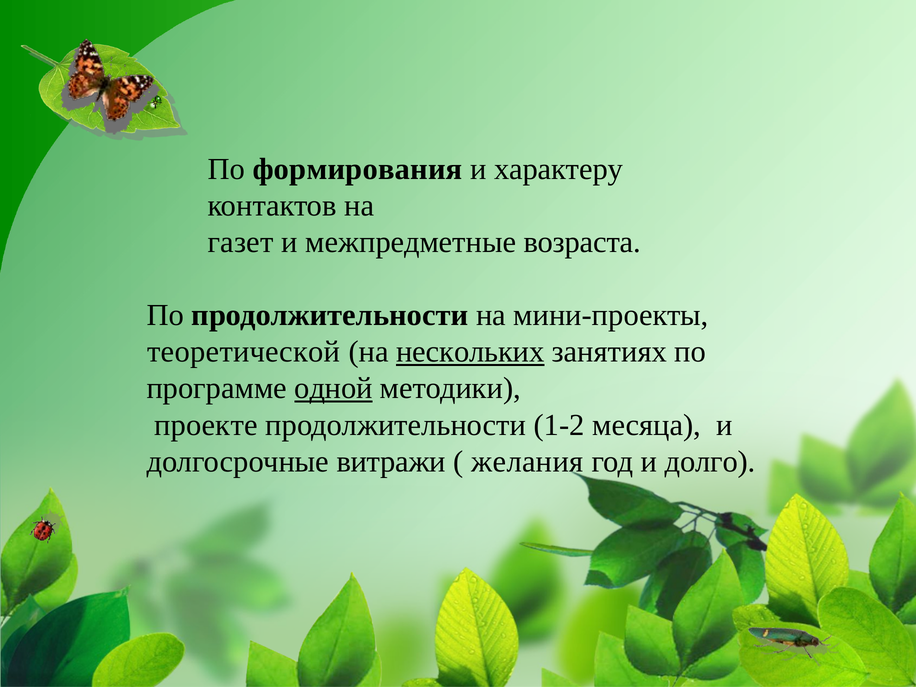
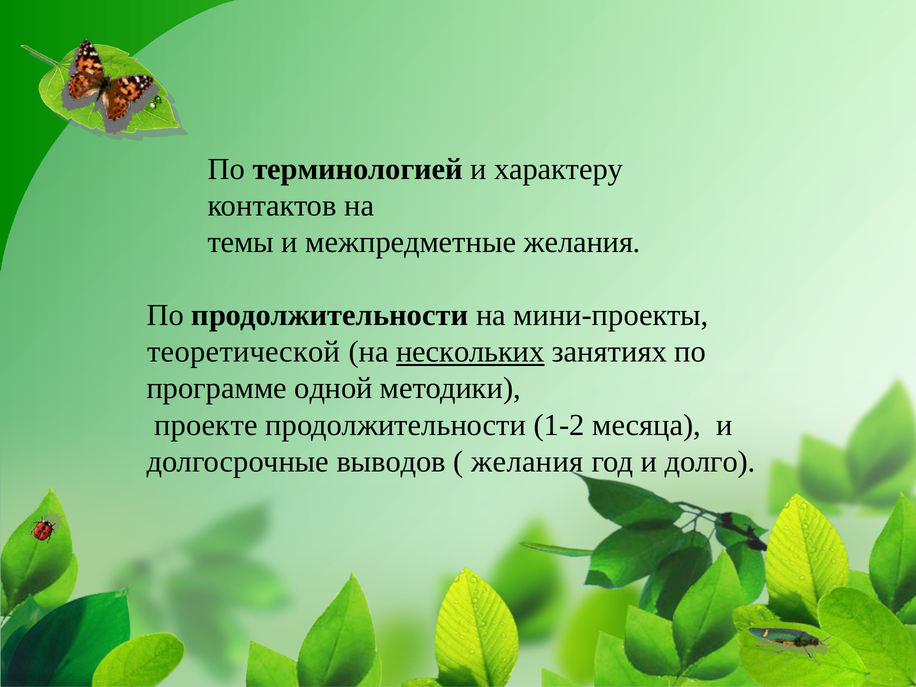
формирования: формирования -> терминологией
газет: газет -> темы
межпредметные возраста: возраста -> желания
одной underline: present -> none
витражи: витражи -> выводов
